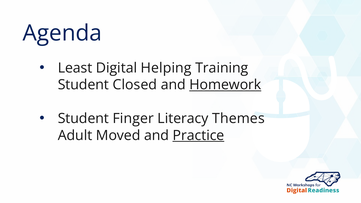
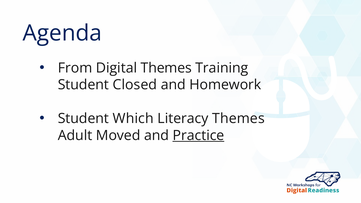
Least: Least -> From
Digital Helping: Helping -> Themes
Homework underline: present -> none
Finger: Finger -> Which
